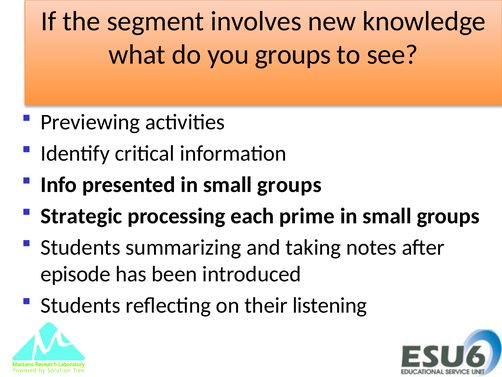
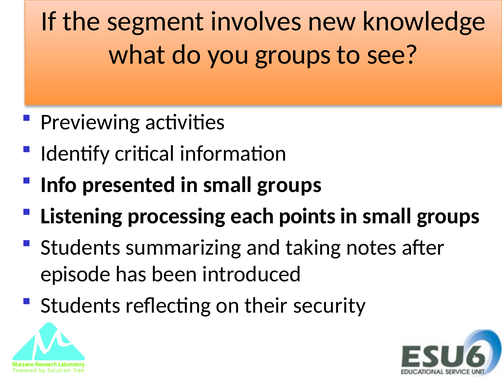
Strategic: Strategic -> Listening
prime: prime -> points
listening: listening -> security
